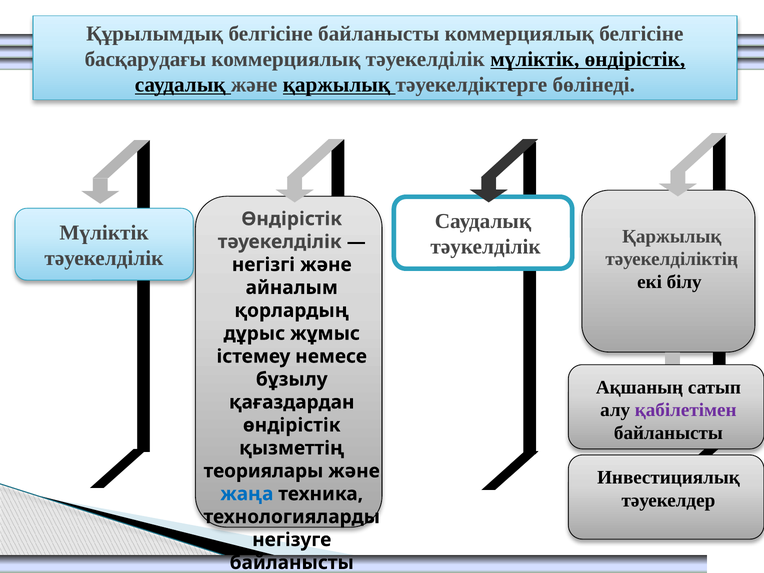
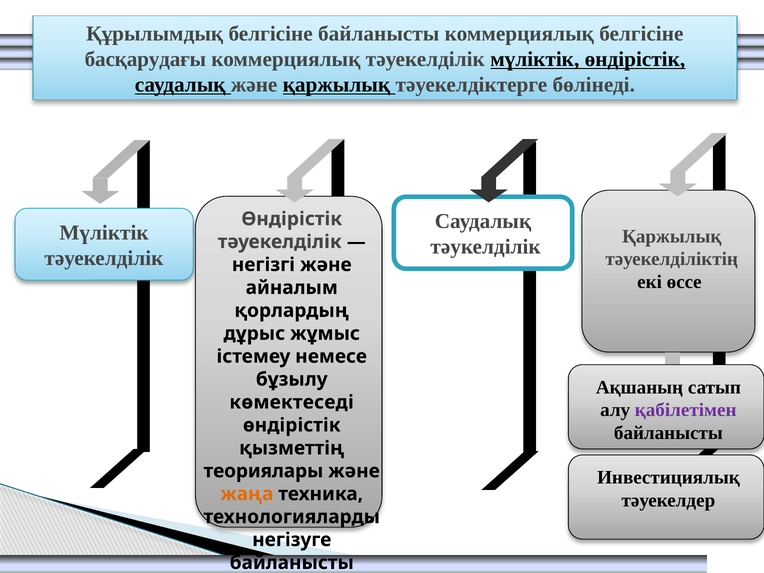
білу: білу -> өссе
қағаздардан: қағаздардан -> көмектеседі
жаңа colour: blue -> orange
